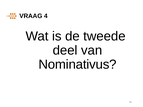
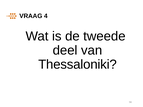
Nominativus: Nominativus -> Thessaloniki
